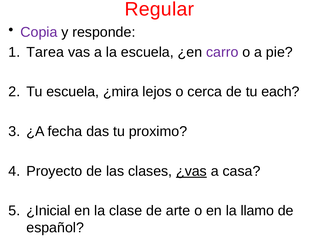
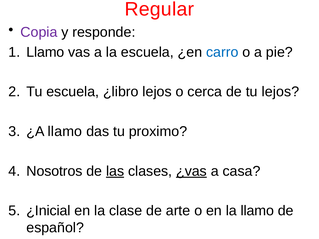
Tarea at (45, 52): Tarea -> Llamo
carro colour: purple -> blue
¿mira: ¿mira -> ¿libro
tu each: each -> lejos
¿A fecha: fecha -> llamo
Proyecto: Proyecto -> Nosotros
las underline: none -> present
